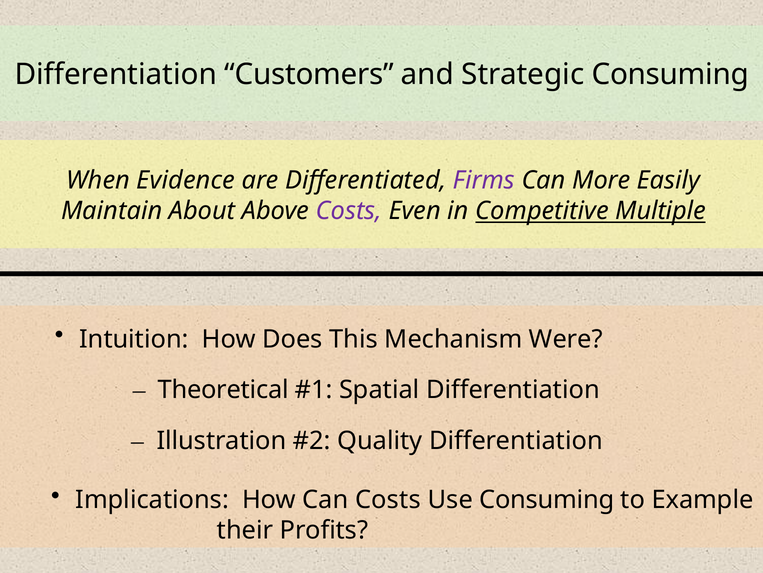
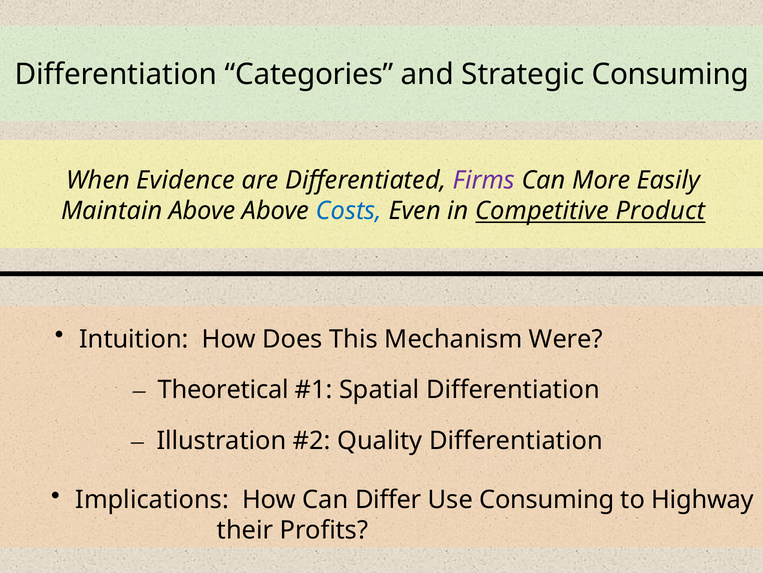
Customers: Customers -> Categories
Maintain About: About -> Above
Costs at (349, 211) colour: purple -> blue
Multiple: Multiple -> Product
Can Costs: Costs -> Differ
Example: Example -> Highway
